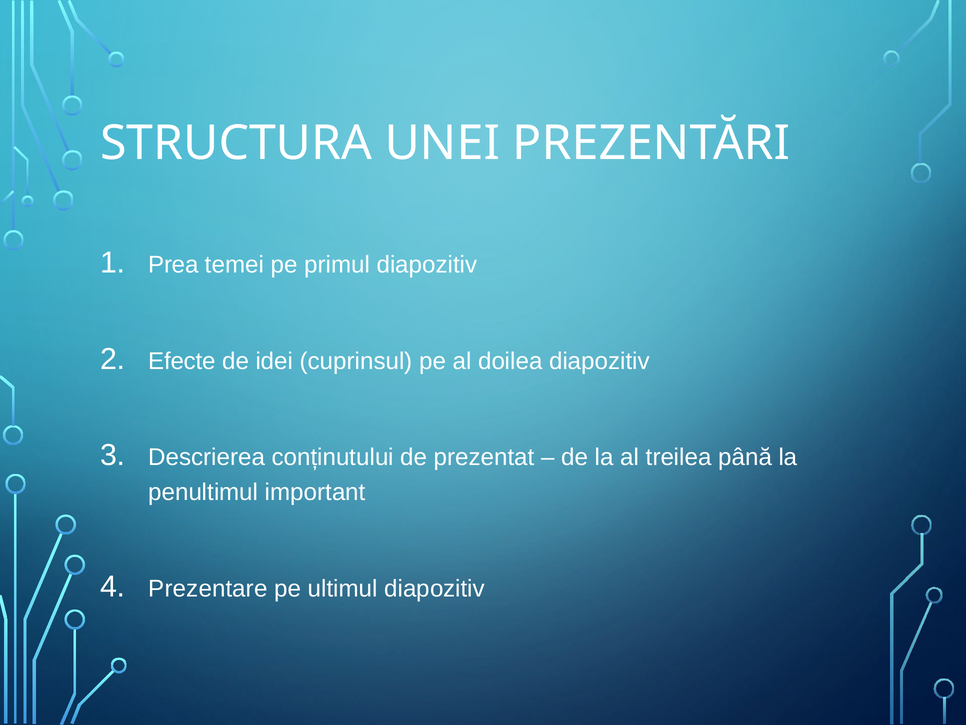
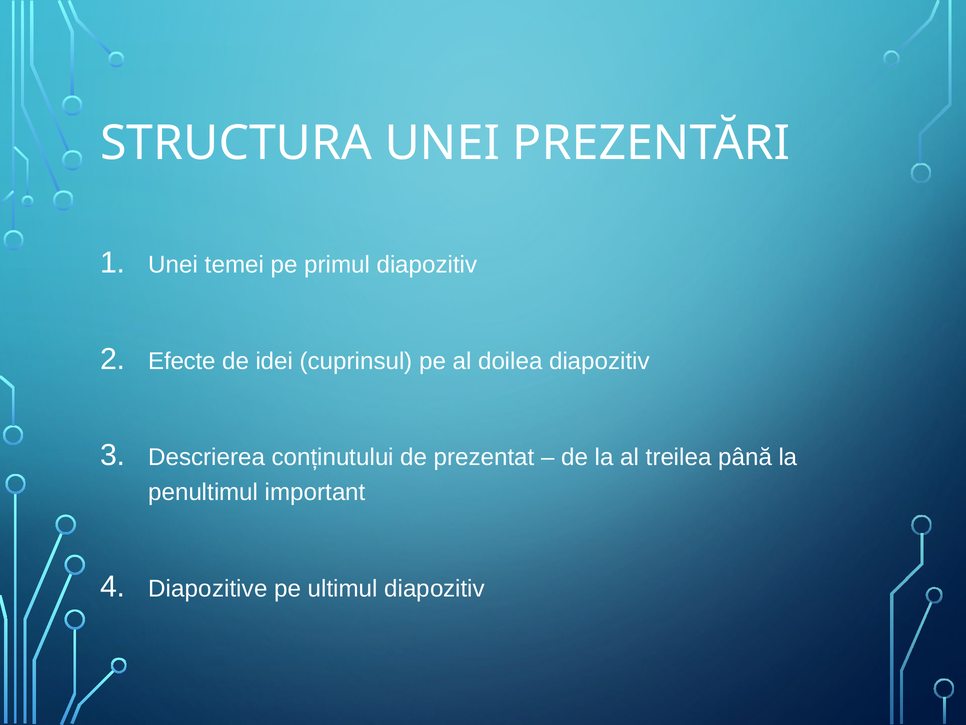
Prea at (173, 264): Prea -> Unei
Prezentare: Prezentare -> Diapozitive
